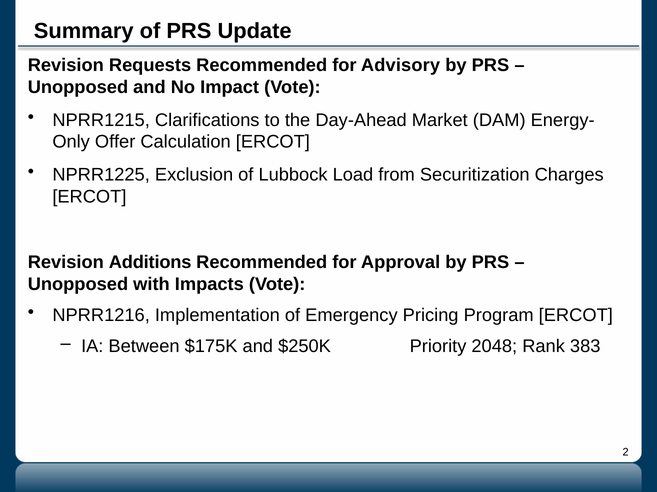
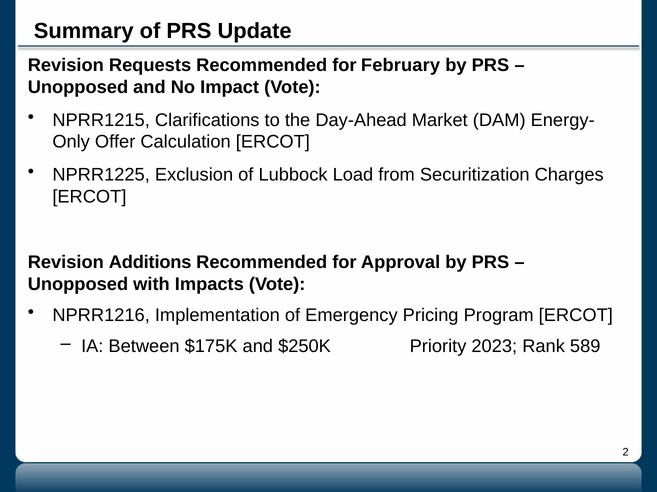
Advisory: Advisory -> February
2048: 2048 -> 2023
383: 383 -> 589
